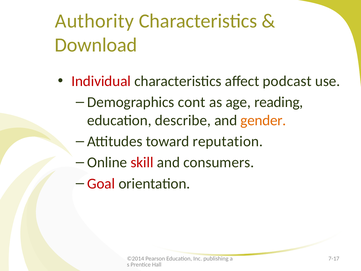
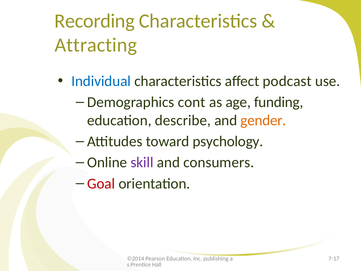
Authority: Authority -> Recording
Download: Download -> Attracting
Individual colour: red -> blue
reading: reading -> funding
reputation: reputation -> psychology
skill colour: red -> purple
